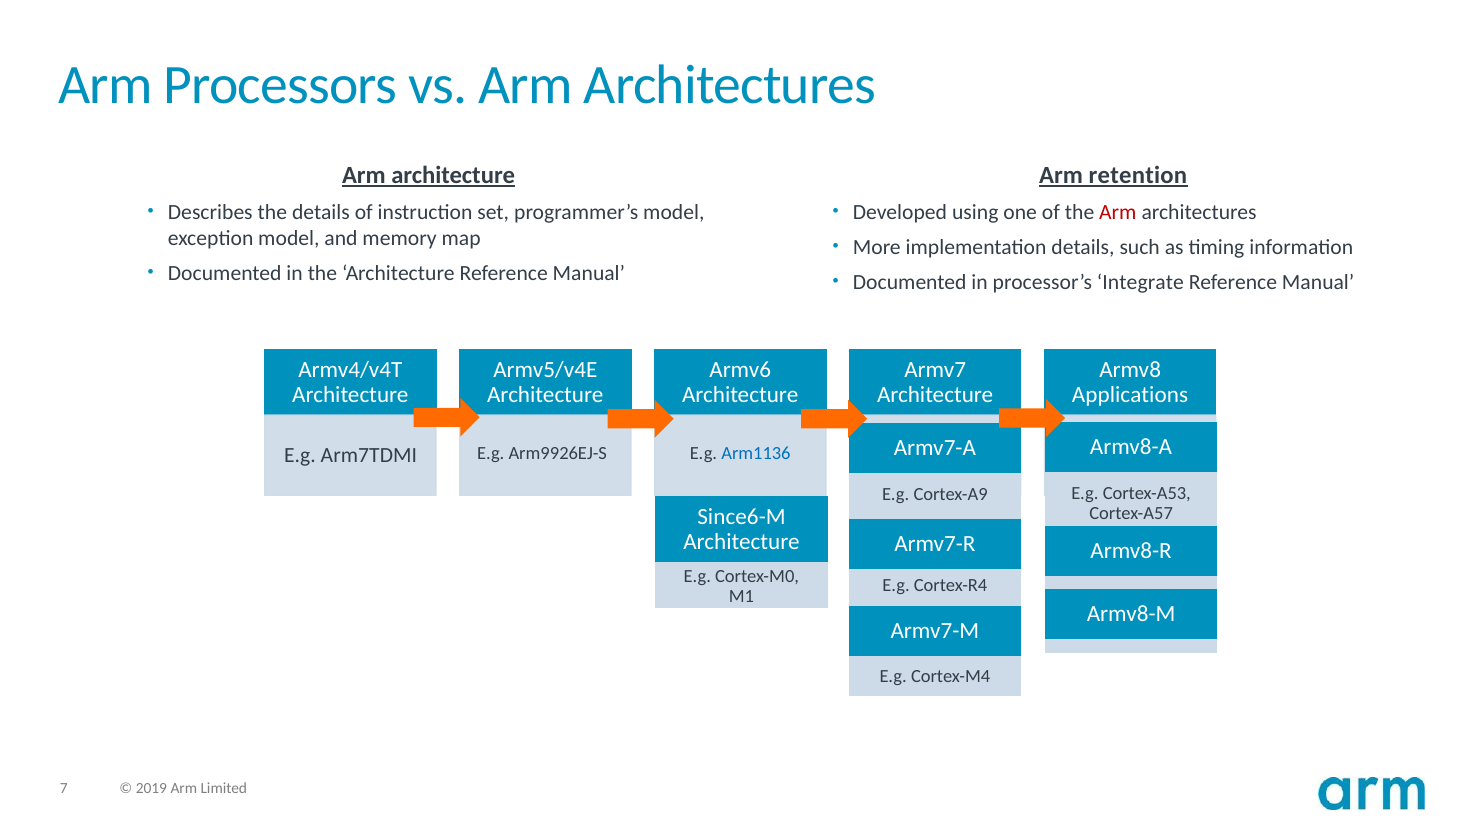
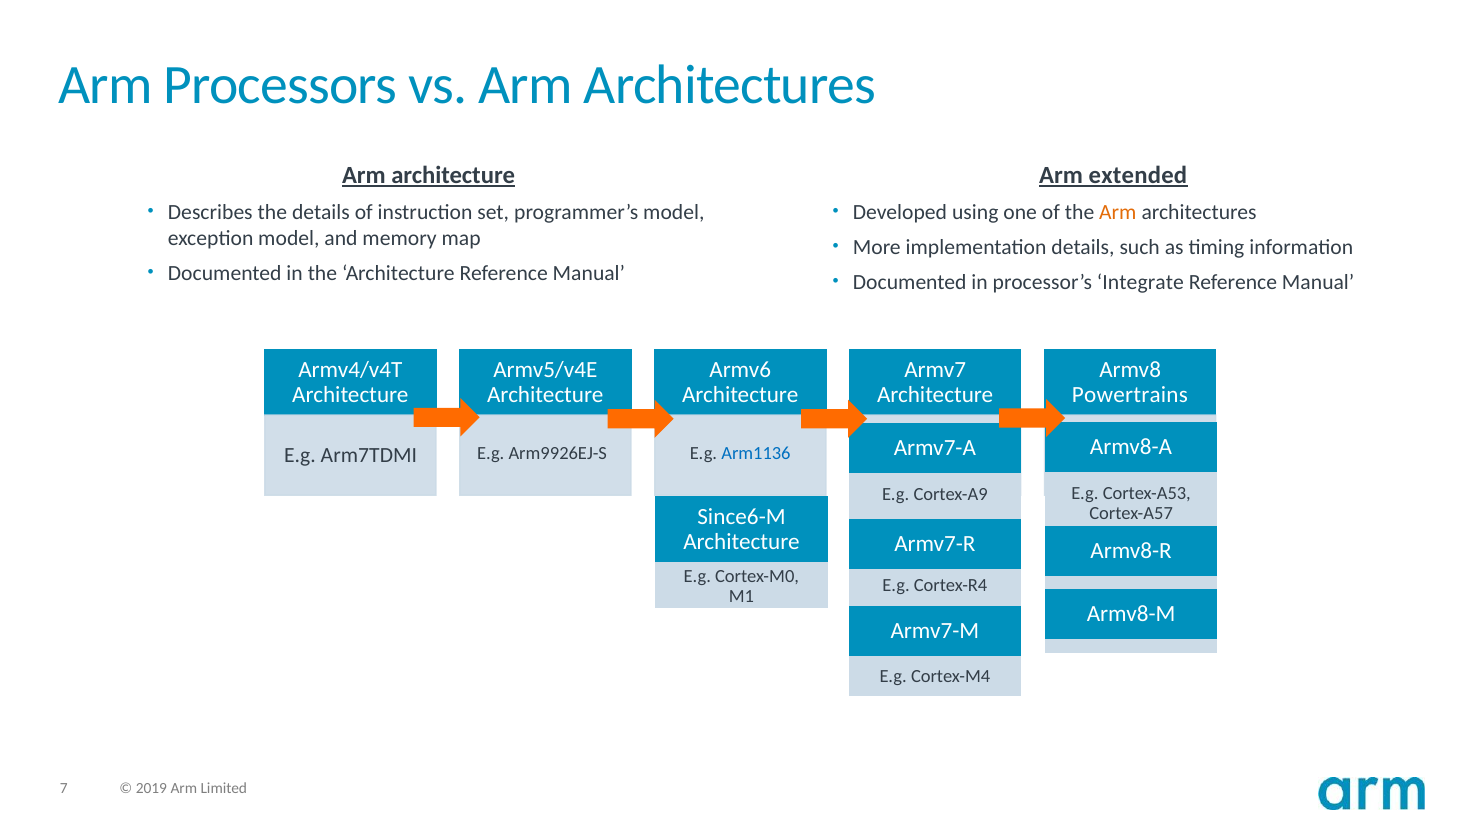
retention: retention -> extended
Arm at (1118, 212) colour: red -> orange
Applications: Applications -> Powertrains
